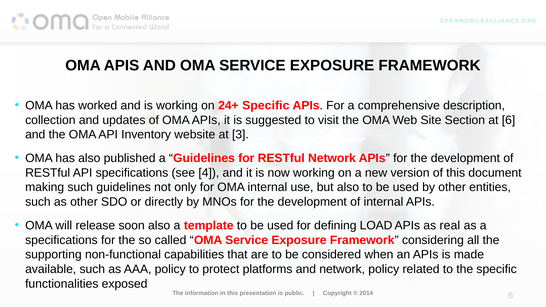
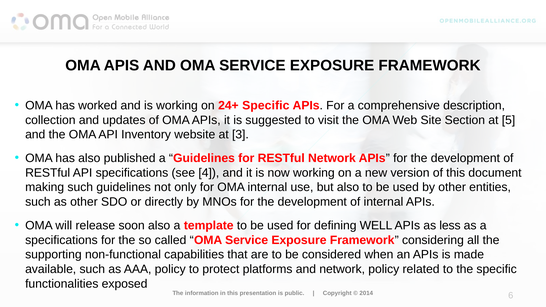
at 6: 6 -> 5
LOAD: LOAD -> WELL
real: real -> less
